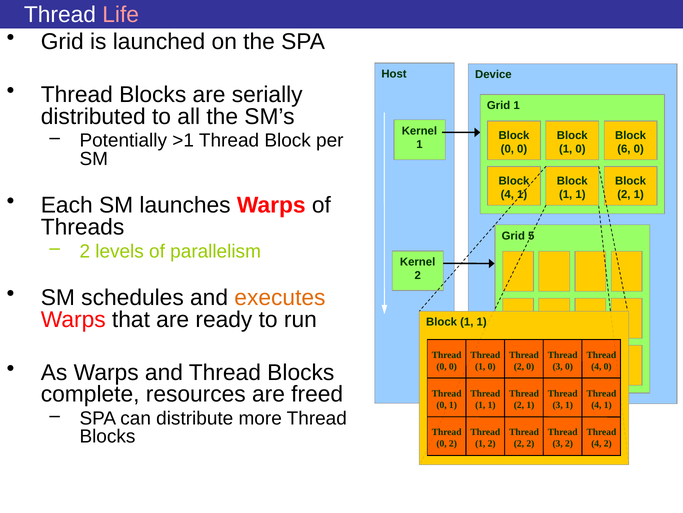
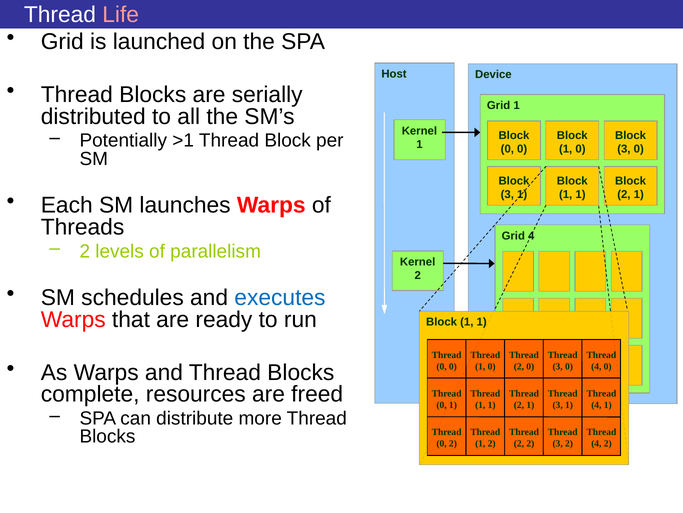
6 at (624, 149): 6 -> 3
4 at (507, 194): 4 -> 3
Grid 5: 5 -> 4
executes colour: orange -> blue
